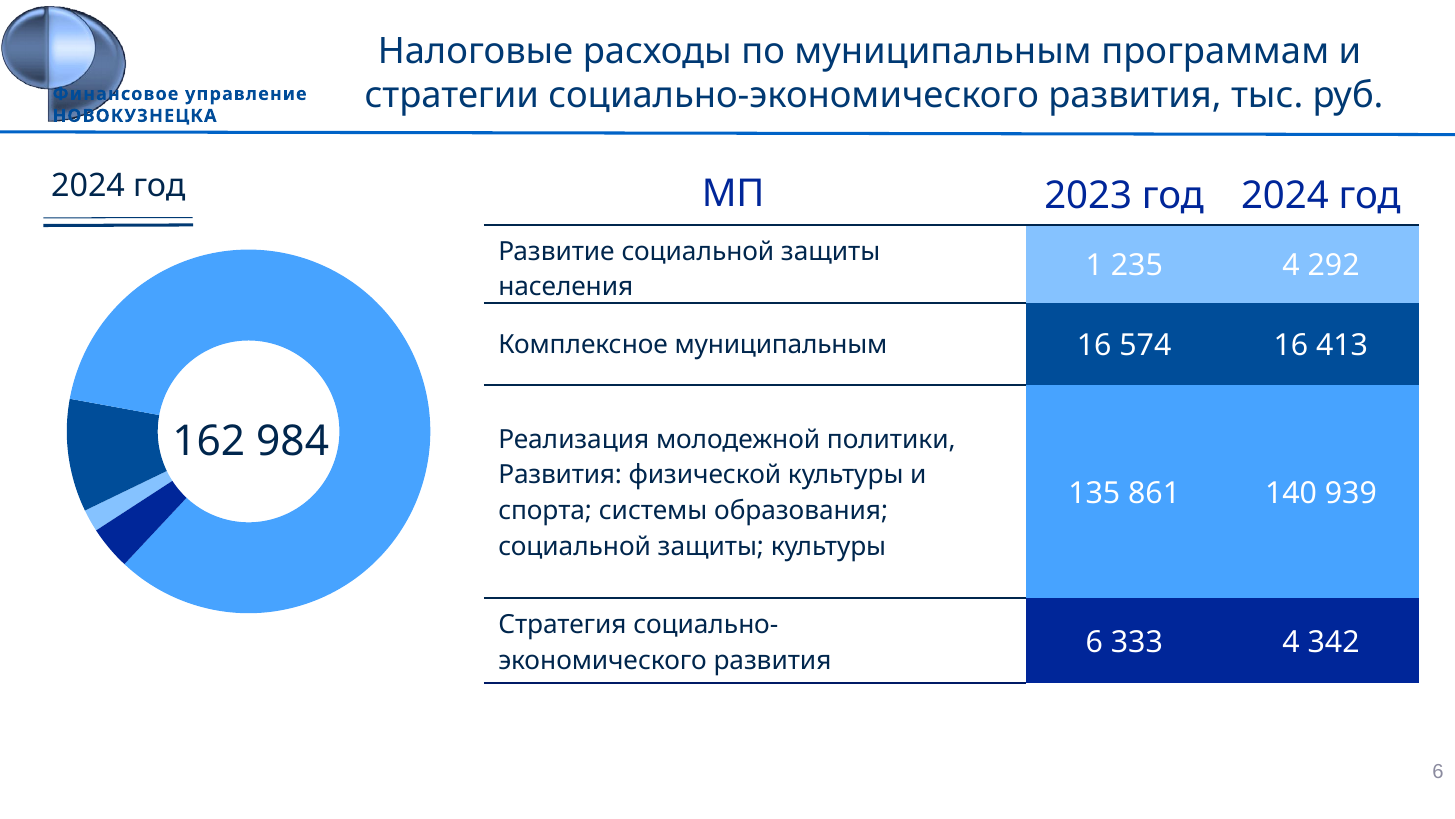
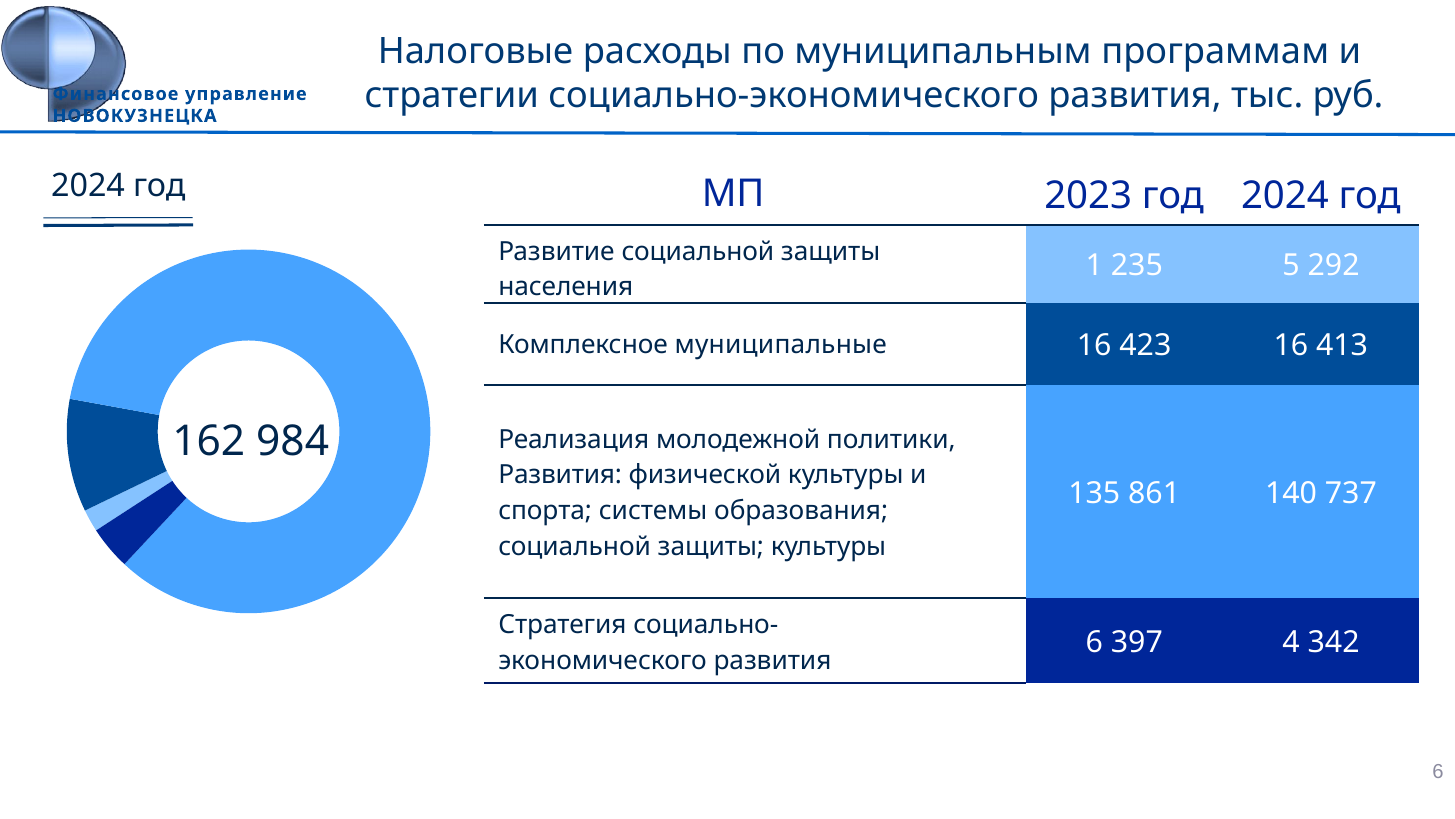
235 4: 4 -> 5
Комплексное муниципальным: муниципальным -> муниципальные
574: 574 -> 423
939: 939 -> 737
333: 333 -> 397
